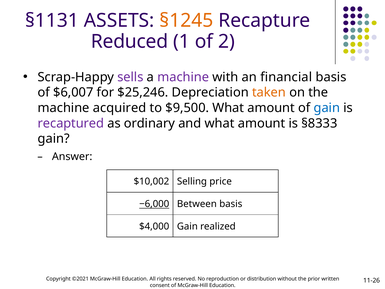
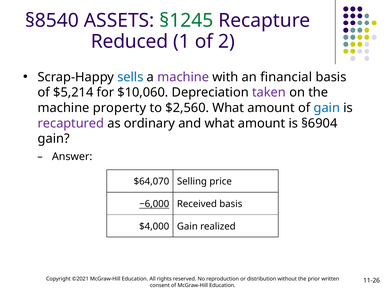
§1131: §1131 -> §8540
§1245 colour: orange -> green
sells colour: purple -> blue
$6,007: $6,007 -> $5,214
$25,246: $25,246 -> $10,060
taken colour: orange -> purple
acquired: acquired -> property
$9,500: $9,500 -> $2,560
§8333: §8333 -> §6904
$10,002: $10,002 -> $64,070
Between: Between -> Received
